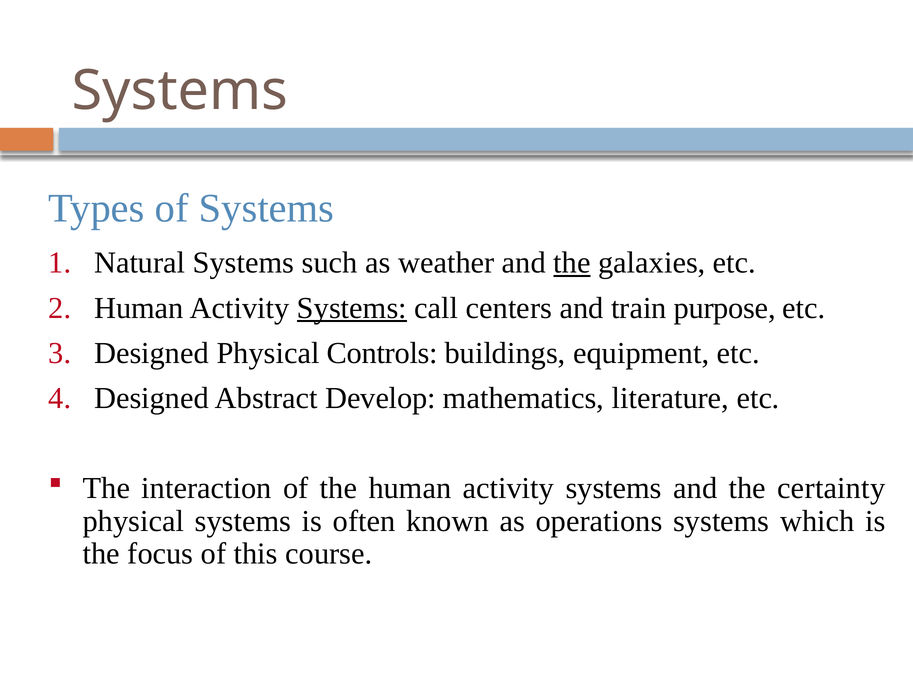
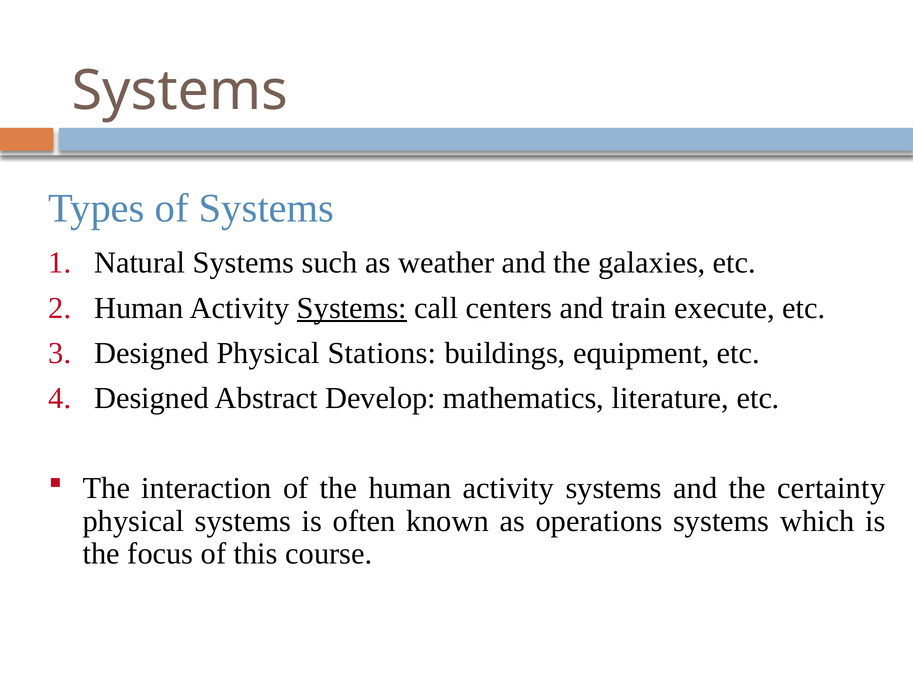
the at (572, 263) underline: present -> none
purpose: purpose -> execute
Controls: Controls -> Stations
